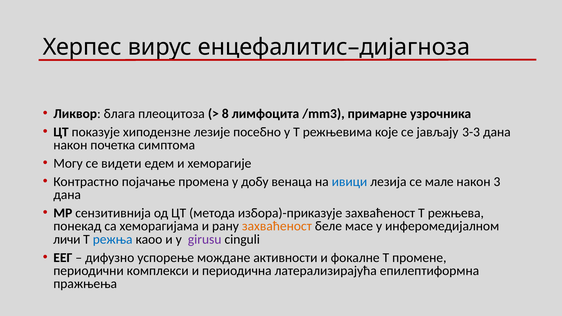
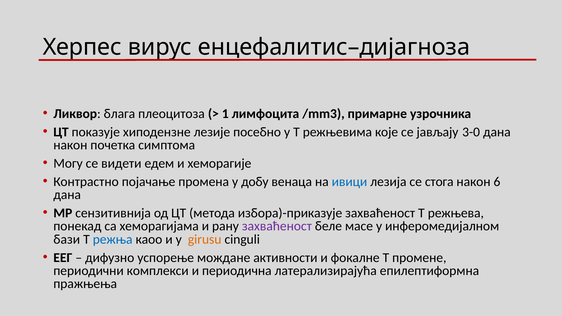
8: 8 -> 1
3-3: 3-3 -> 3-0
мале: мале -> стога
3: 3 -> 6
захваћеност at (277, 226) colour: orange -> purple
личи: личи -> бази
girusu colour: purple -> orange
